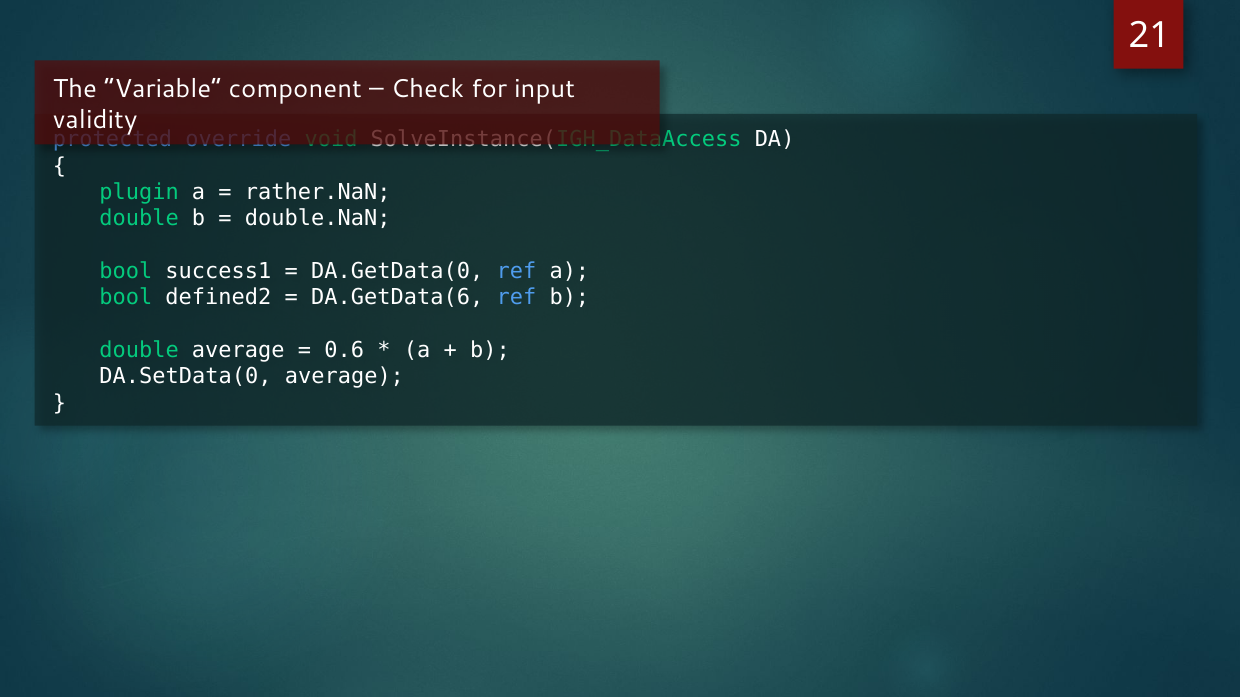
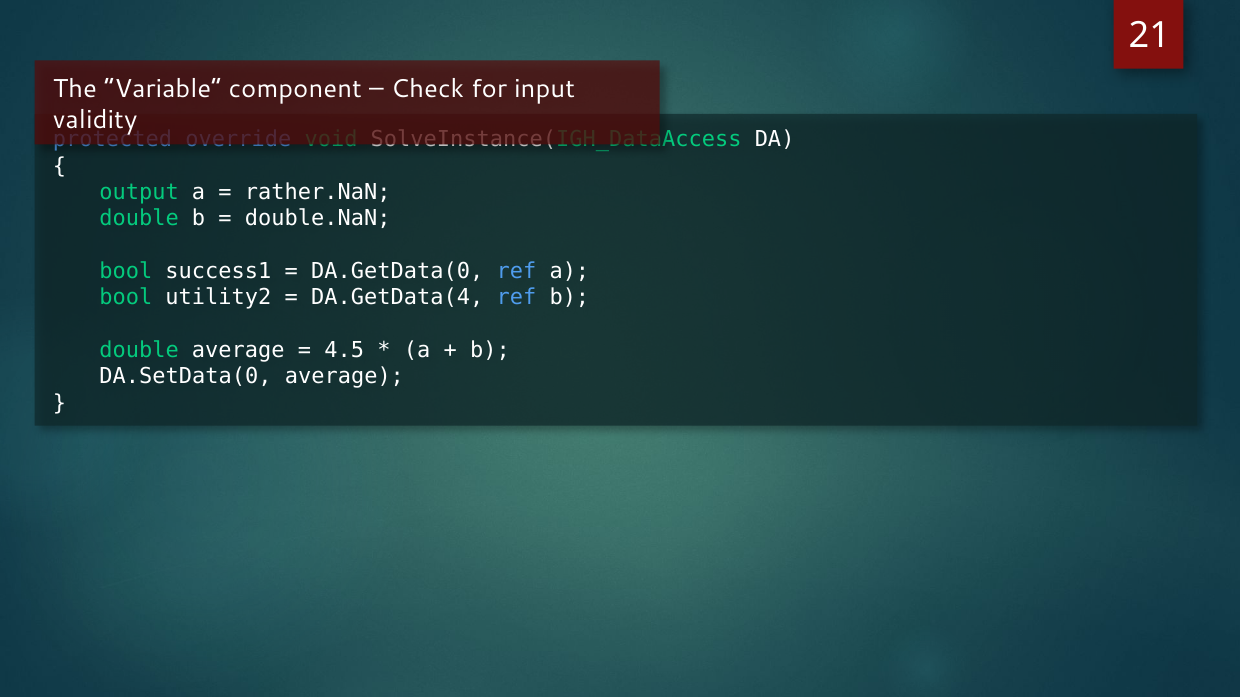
plugin: plugin -> output
defined2: defined2 -> utility2
DA.GetData(6: DA.GetData(6 -> DA.GetData(4
0.6: 0.6 -> 4.5
